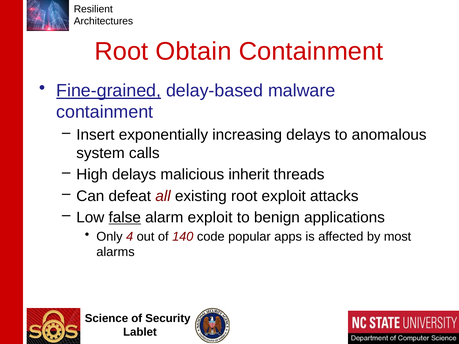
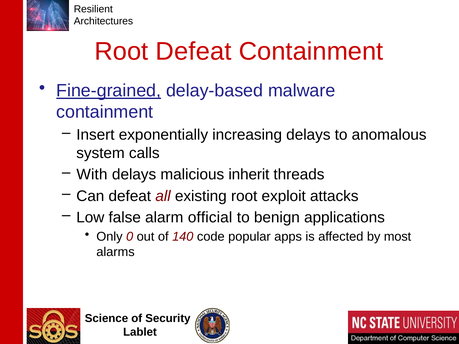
Root Obtain: Obtain -> Defeat
High: High -> With
false underline: present -> none
alarm exploit: exploit -> official
4: 4 -> 0
